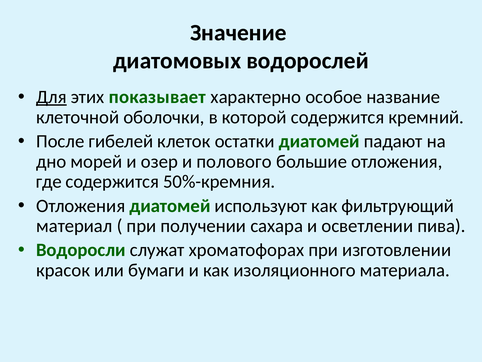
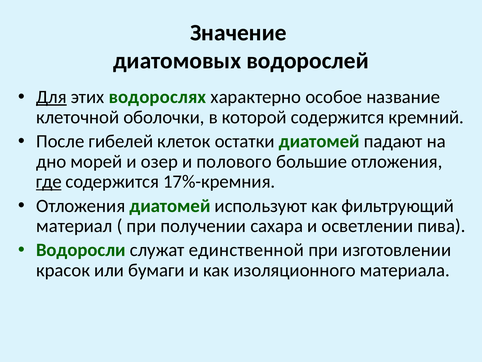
показывает: показывает -> водорослях
где underline: none -> present
50%-кремния: 50%-кремния -> 17%-кремния
хроматофорах: хроматофорах -> единственной
